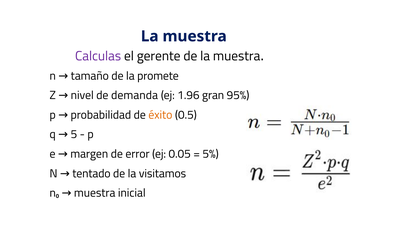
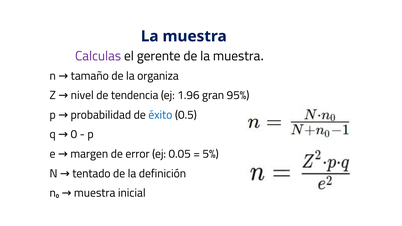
promete: promete -> organiza
demanda: demanda -> tendencia
éxito colour: orange -> blue
5: 5 -> 0
visitamos: visitamos -> definición
